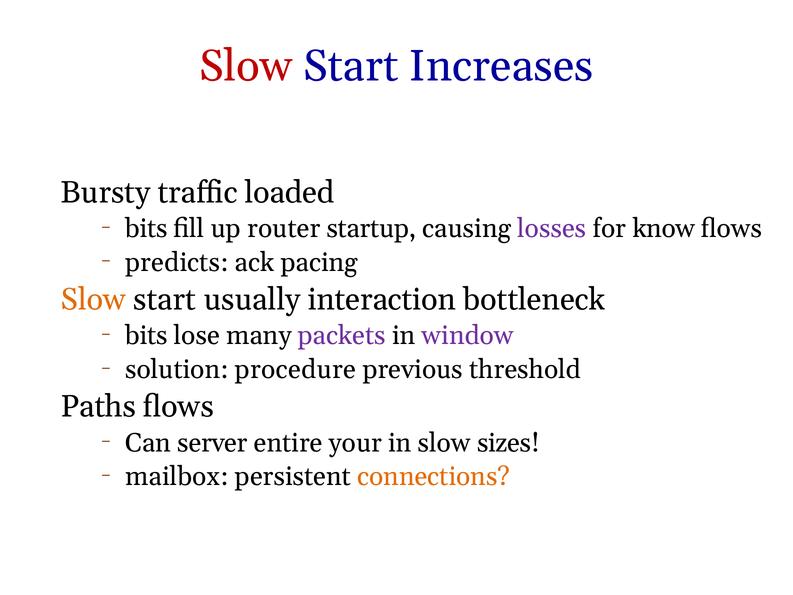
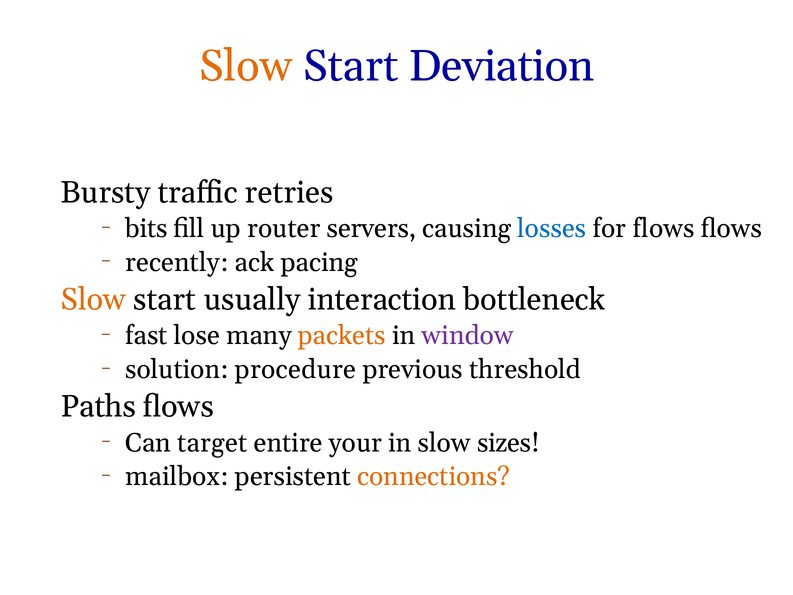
Slow at (246, 66) colour: red -> orange
Increases: Increases -> Deviation
loaded: loaded -> retries
startup: startup -> servers
losses colour: purple -> blue
for know: know -> flows
predicts: predicts -> recently
bits at (146, 336): bits -> fast
packets colour: purple -> orange
server: server -> target
